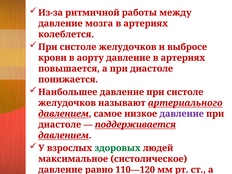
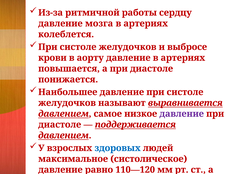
между: между -> сердцу
артериального: артериального -> выравнивается
здоровых colour: green -> blue
